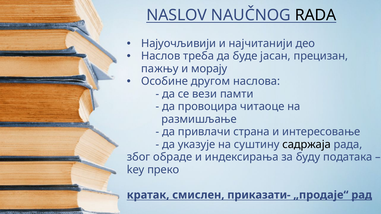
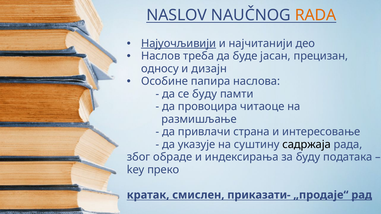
RADA colour: black -> orange
Најуочљивији underline: none -> present
пажњу: пажњу -> односу
морају: морају -> дизајн
другом: другом -> папира
се вези: вези -> буду
